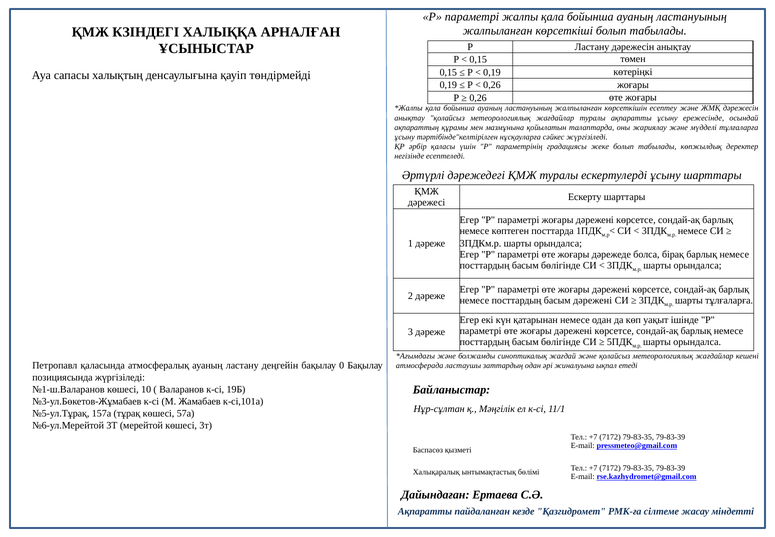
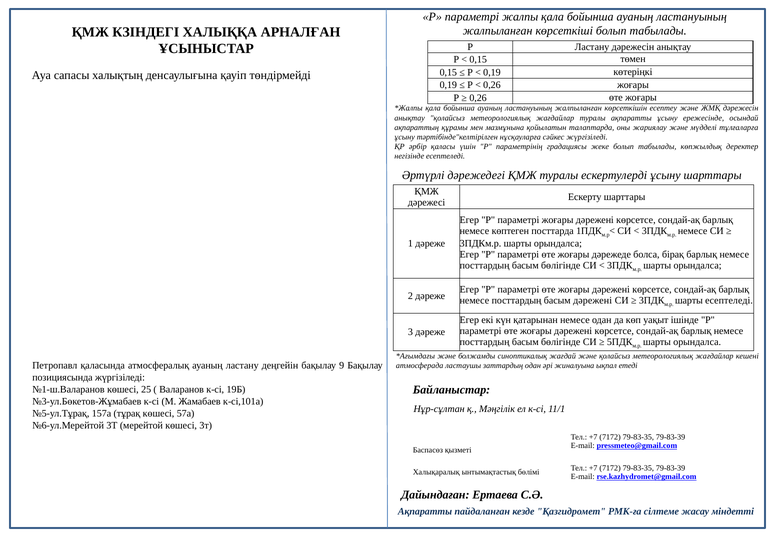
шарты тұлғаларға: тұлғаларға -> есептеледі
0: 0 -> 9
10: 10 -> 25
